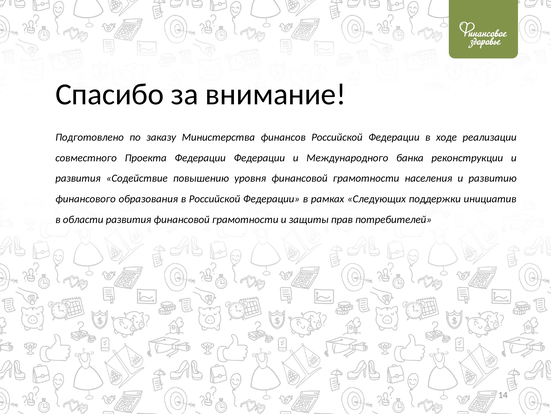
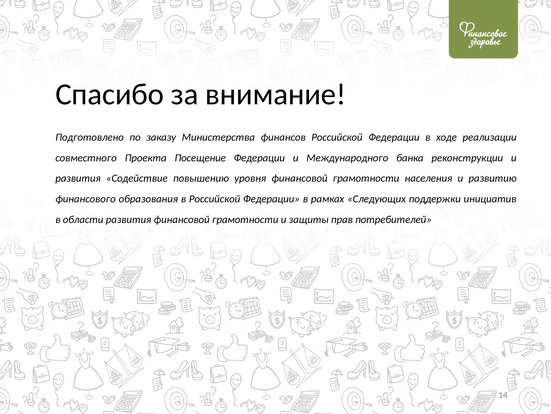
Проекта Федерации: Федерации -> Посещение
